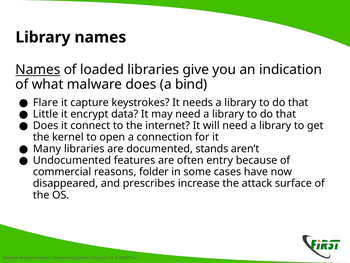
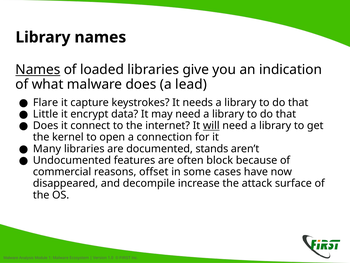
bind: bind -> lead
will underline: none -> present
entry: entry -> block
folder: folder -> offset
prescribes: prescribes -> decompile
